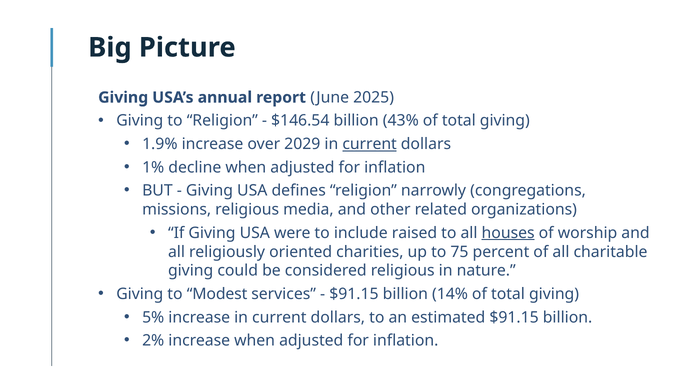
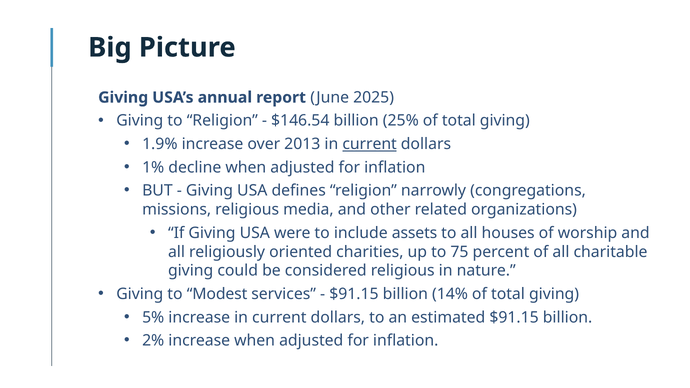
43%: 43% -> 25%
2029: 2029 -> 2013
raised: raised -> assets
houses underline: present -> none
